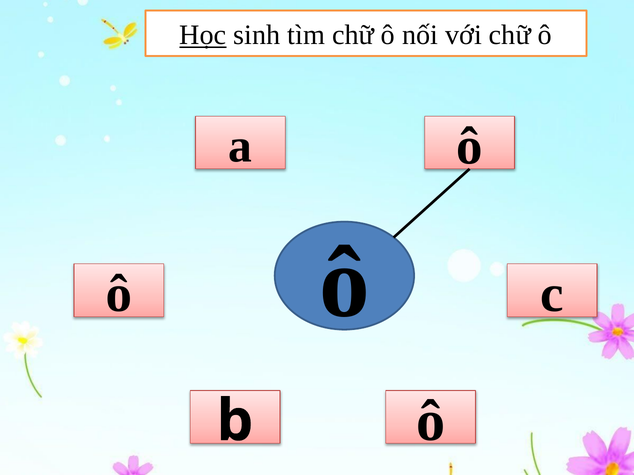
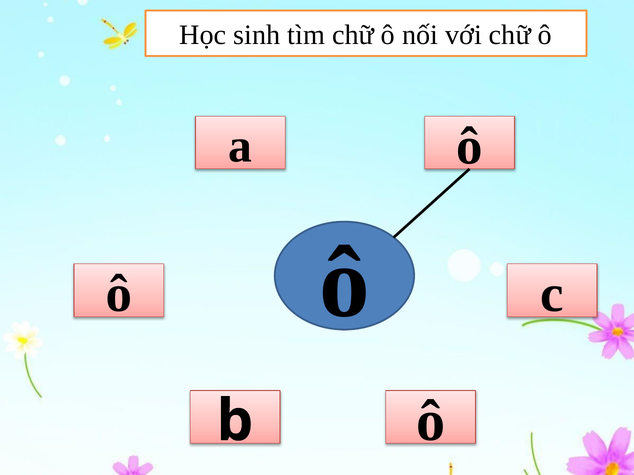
Học underline: present -> none
